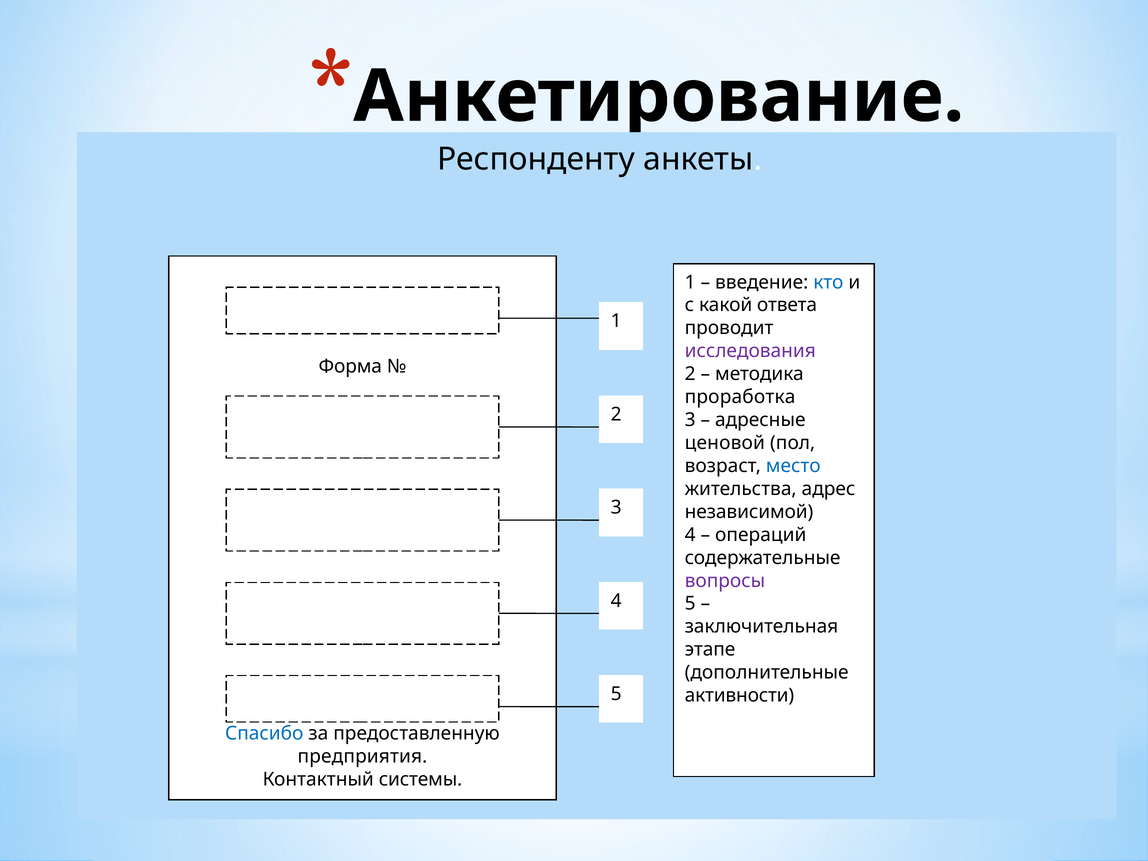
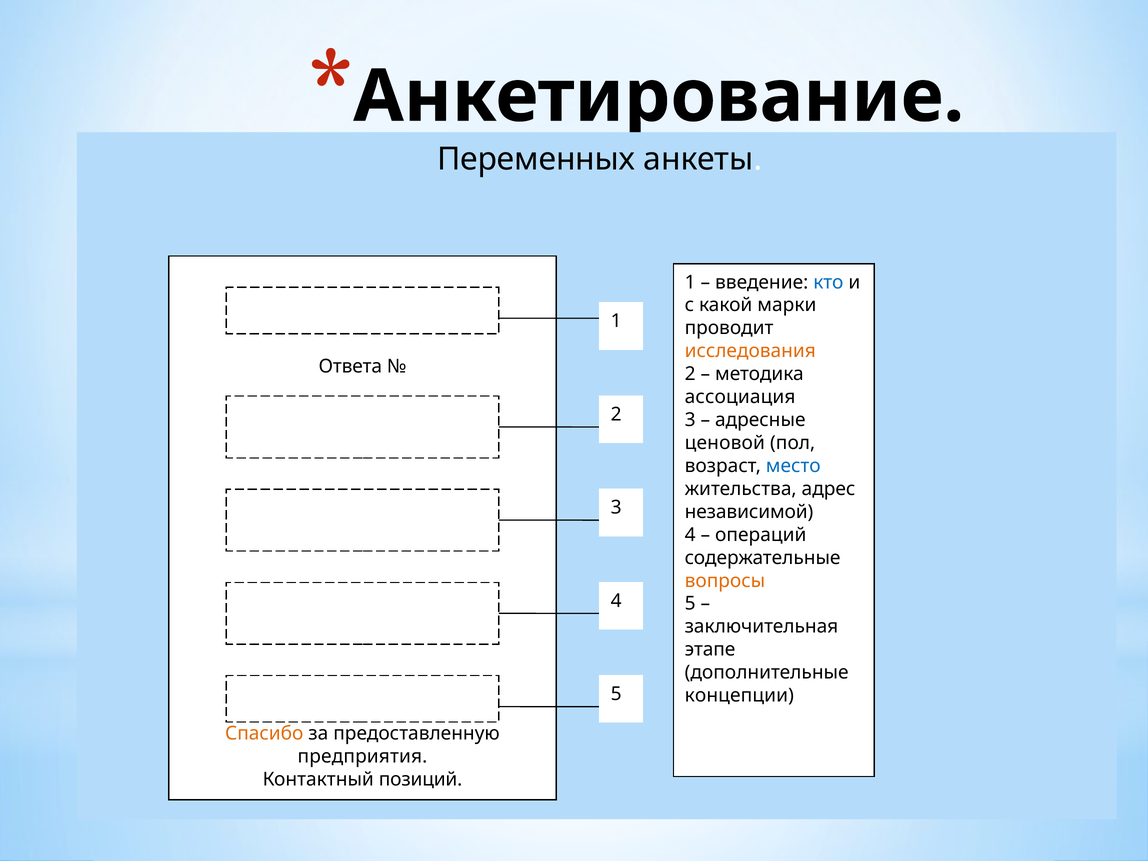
Респонденту: Респонденту -> Переменных
ответа: ответа -> марки
исследования colour: purple -> orange
Форма: Форма -> Ответа
проработка: проработка -> ассоциация
вопросы colour: purple -> orange
активности: активности -> концепции
Спасибо colour: blue -> orange
системы: системы -> позиций
